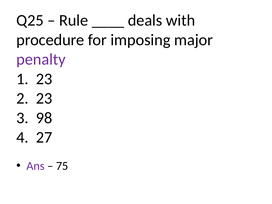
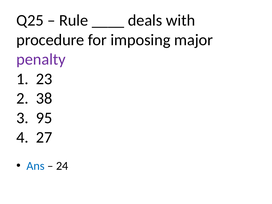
2 23: 23 -> 38
98: 98 -> 95
Ans colour: purple -> blue
75: 75 -> 24
